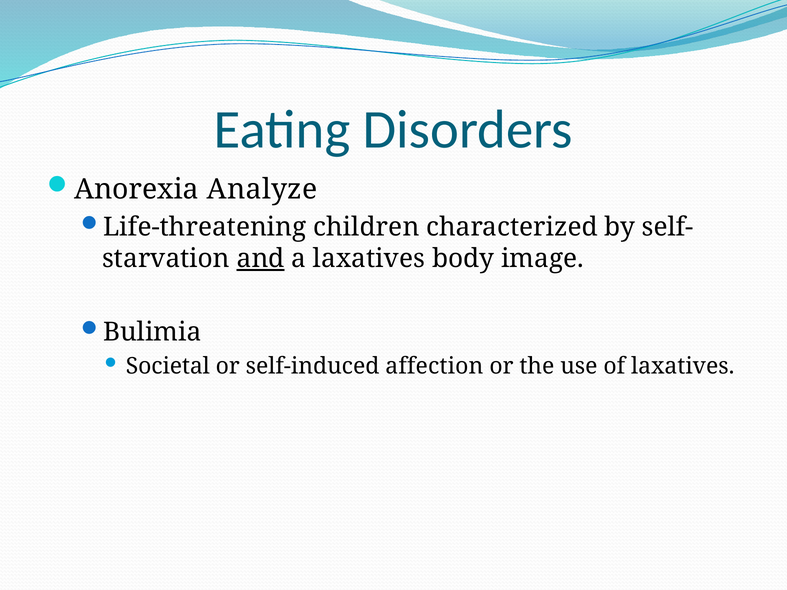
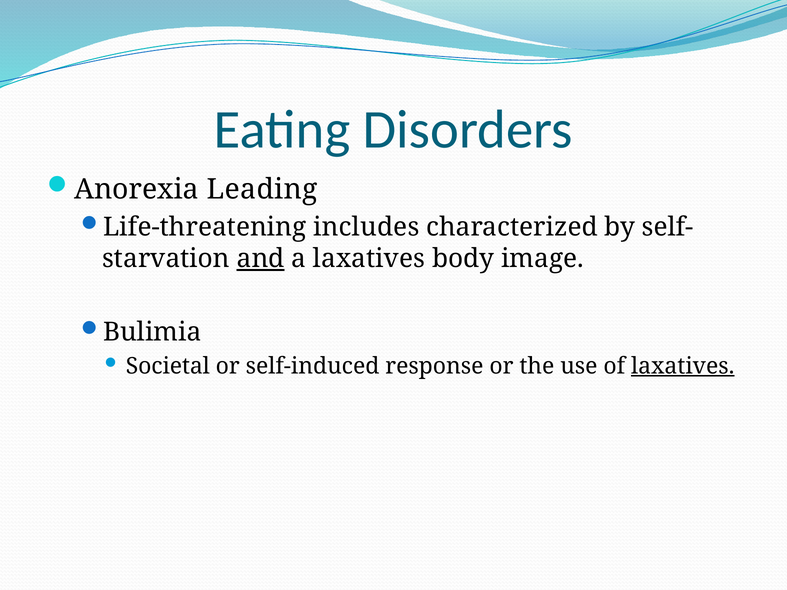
Analyze: Analyze -> Leading
children: children -> includes
affection: affection -> response
laxatives at (683, 366) underline: none -> present
